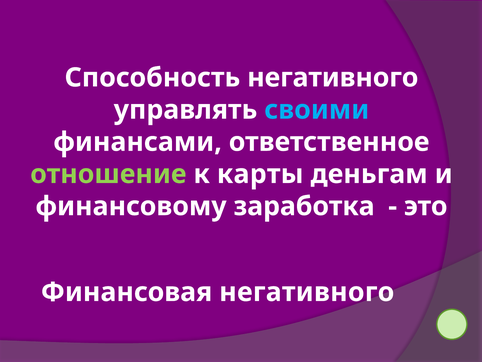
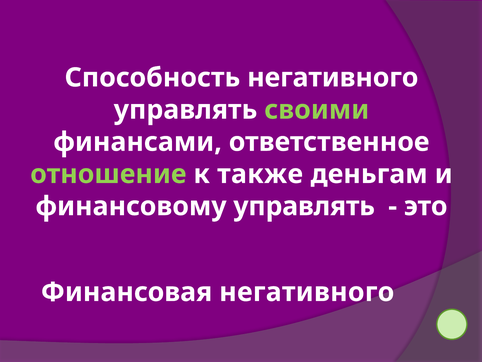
своими colour: light blue -> light green
карты: карты -> также
финансовому заработка: заработка -> управлять
